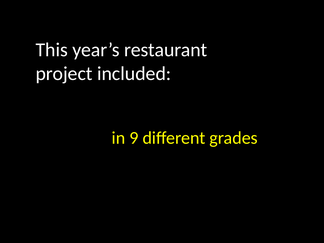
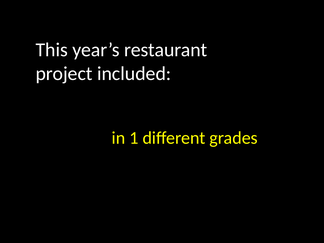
9: 9 -> 1
